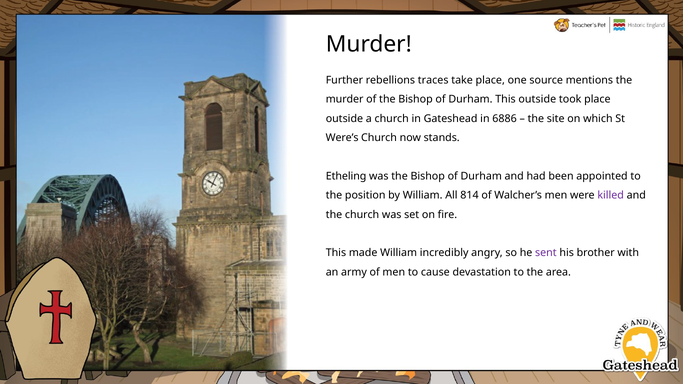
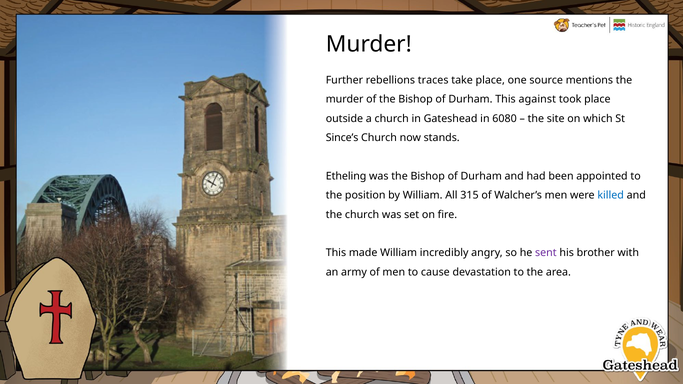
This outside: outside -> against
6886: 6886 -> 6080
Were’s: Were’s -> Since’s
814: 814 -> 315
killed colour: purple -> blue
